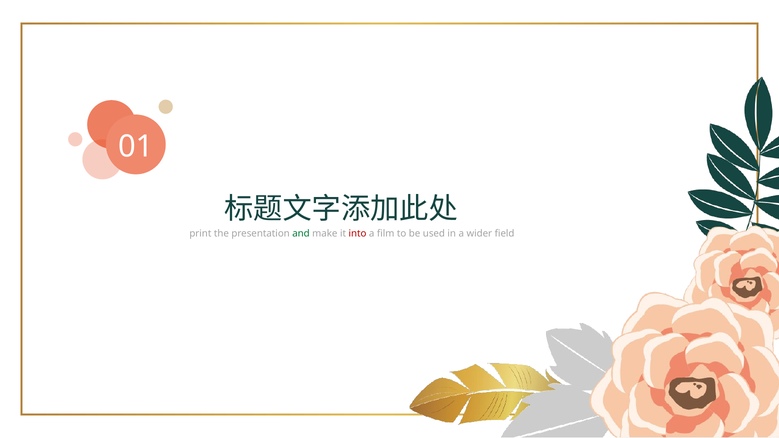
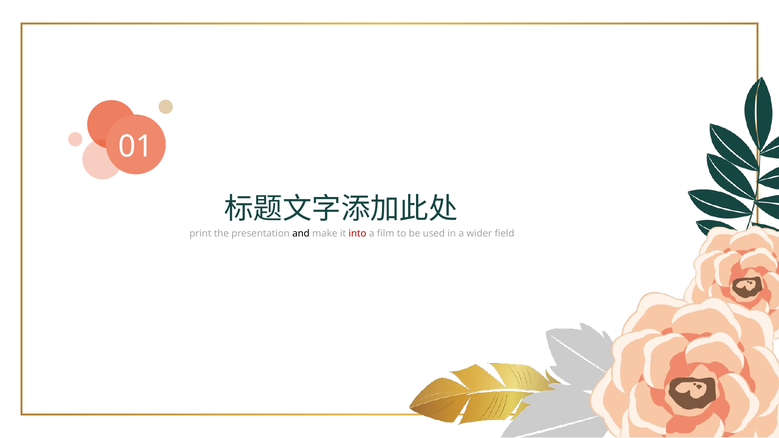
and colour: green -> black
